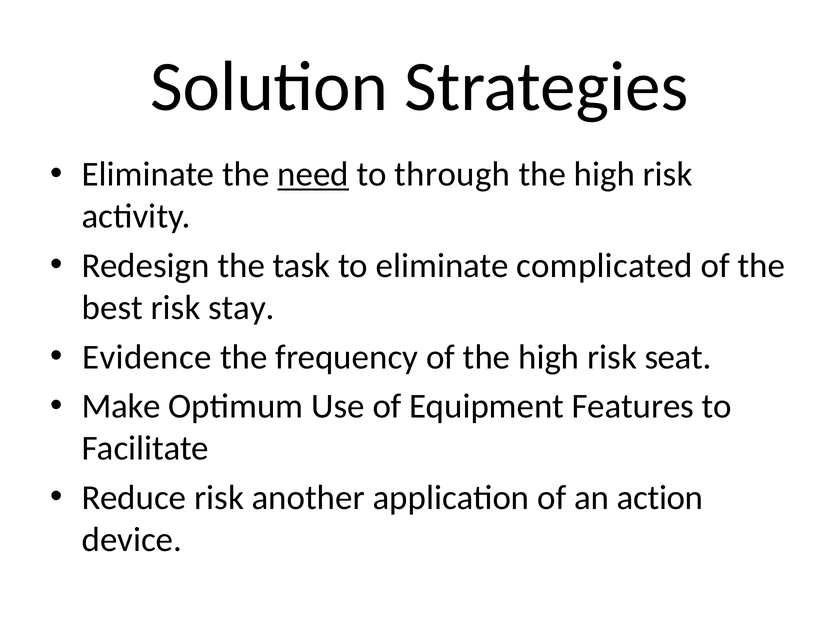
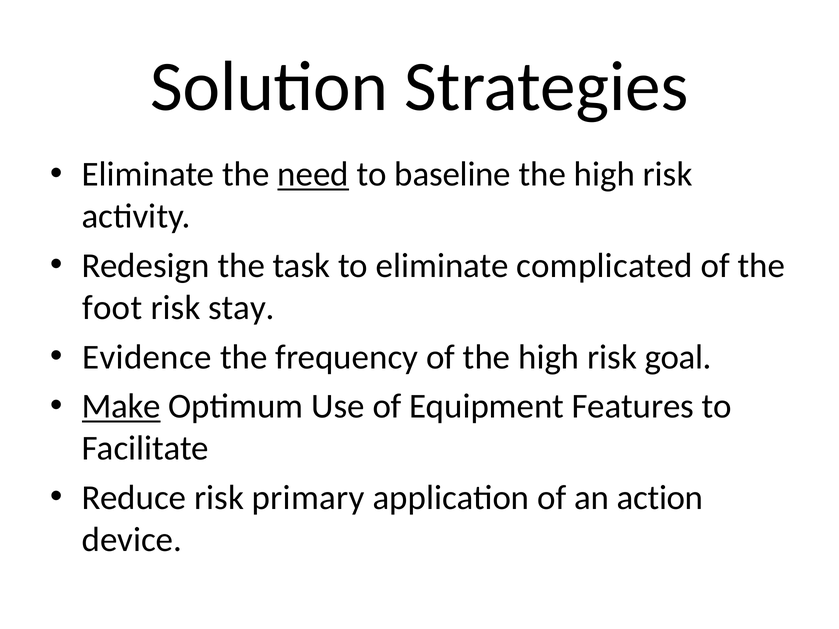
through: through -> baseline
best: best -> foot
seat: seat -> goal
Make underline: none -> present
another: another -> primary
